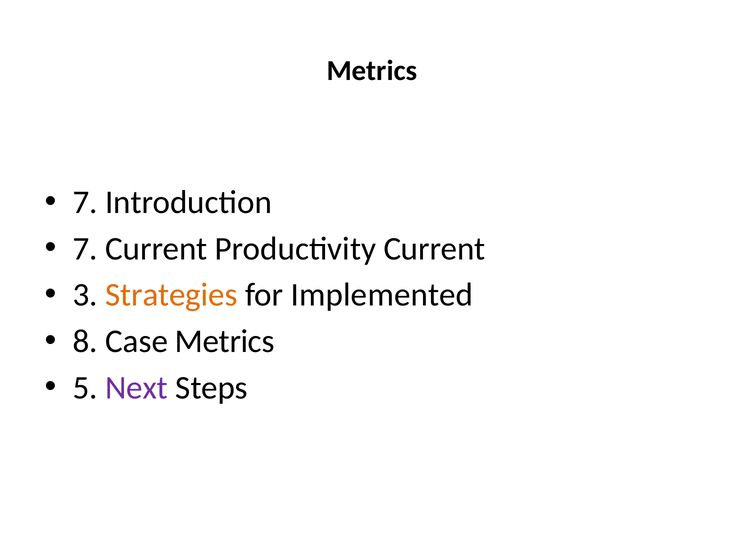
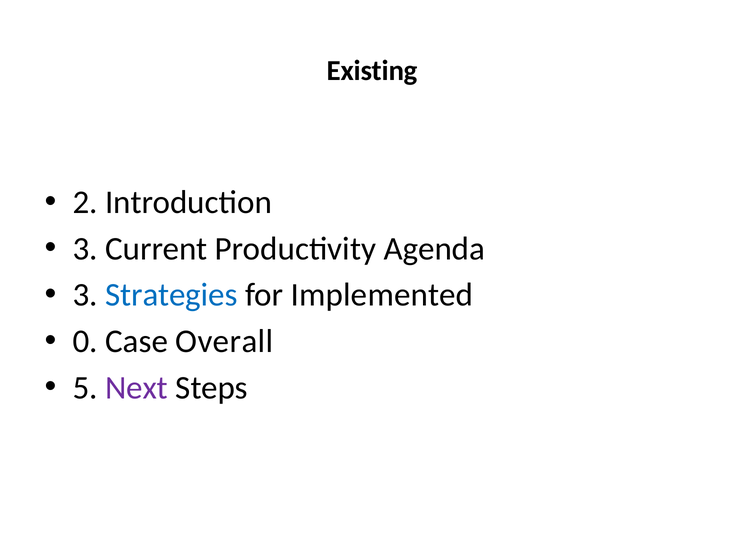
Metrics at (372, 71): Metrics -> Existing
7 at (85, 202): 7 -> 2
7 at (85, 249): 7 -> 3
Productivity Current: Current -> Agenda
Strategies colour: orange -> blue
8: 8 -> 0
Case Metrics: Metrics -> Overall
